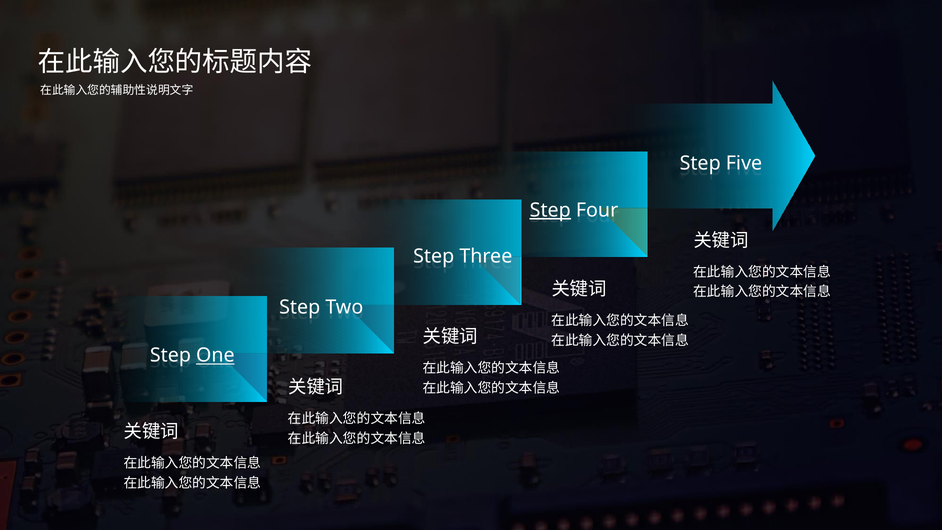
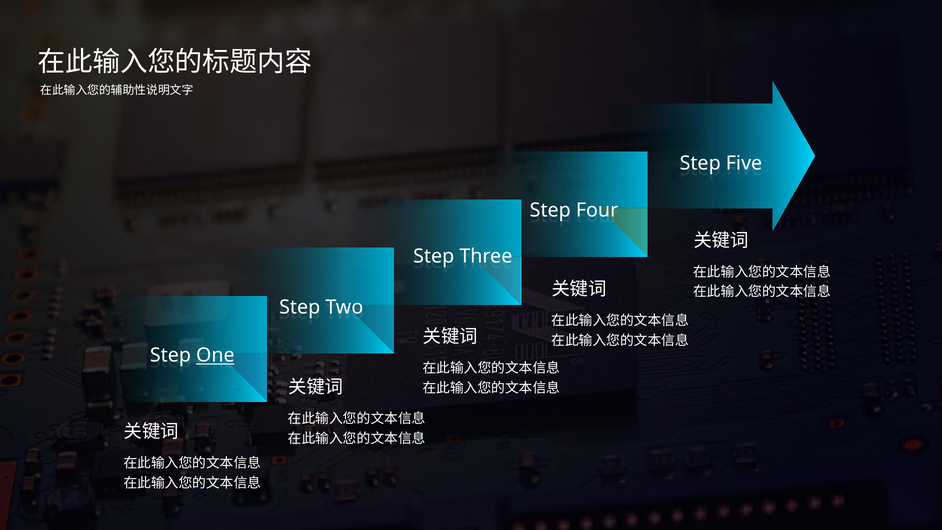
Step at (550, 210) underline: present -> none
